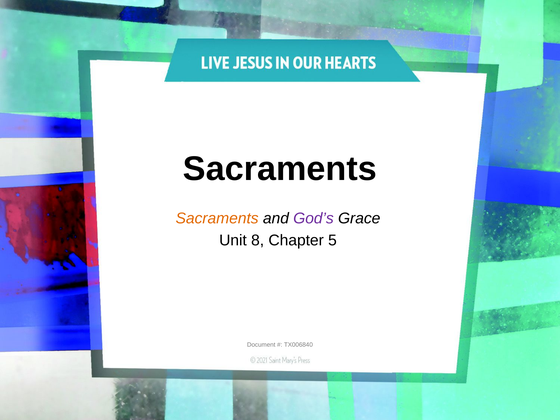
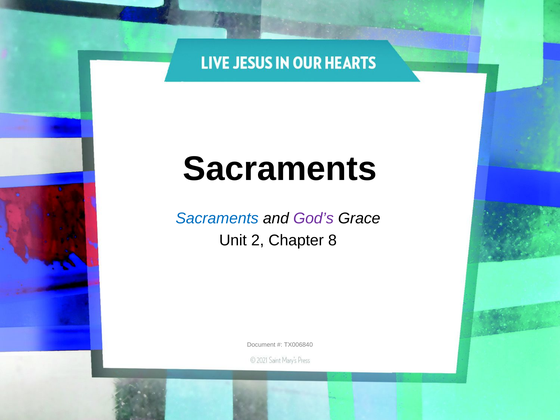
Sacraments at (217, 218) colour: orange -> blue
8: 8 -> 2
5: 5 -> 8
